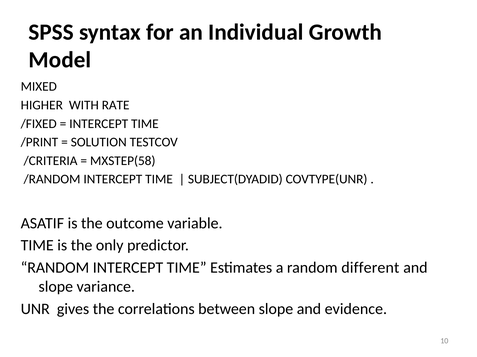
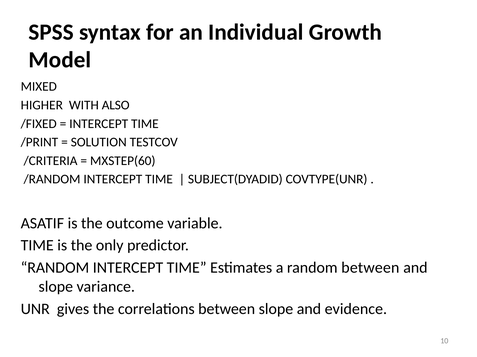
RATE: RATE -> ALSO
MXSTEP(58: MXSTEP(58 -> MXSTEP(60
random different: different -> between
